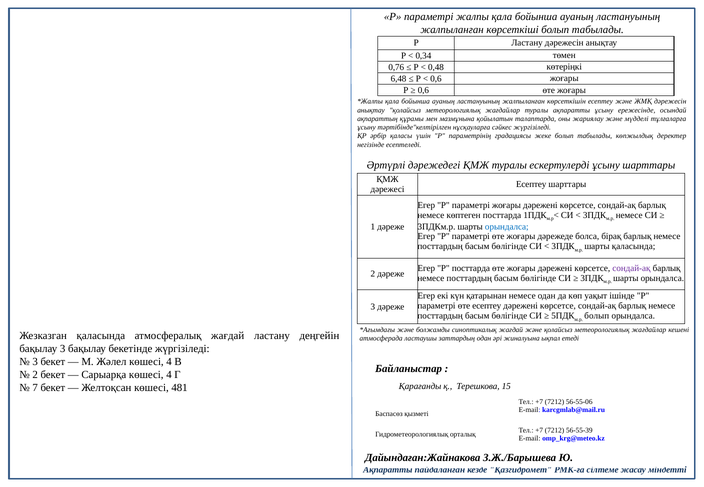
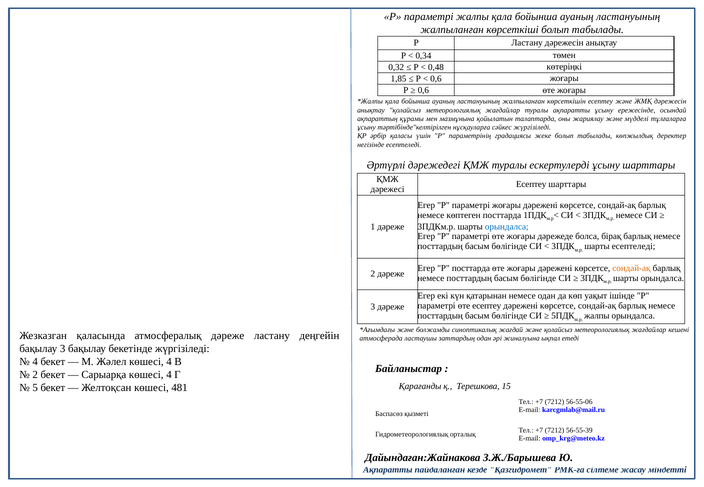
0,76: 0,76 -> 0,32
6,48: 6,48 -> 1,85
шарты қаласында: қаласында -> есептеледі
сондай-ақ at (631, 268) colour: purple -> orange
болып at (597, 316): болып -> жалпы
атмосфералық жағдай: жағдай -> дәреже
3 at (35, 362): 3 -> 4
7: 7 -> 5
